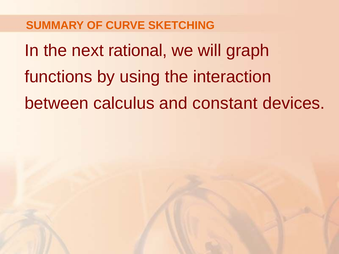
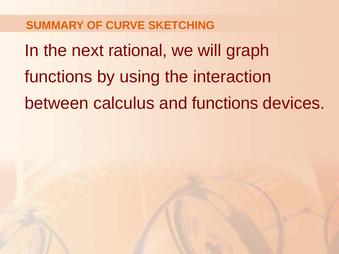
and constant: constant -> functions
